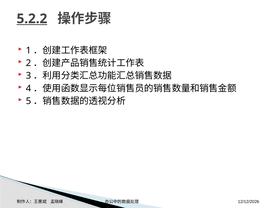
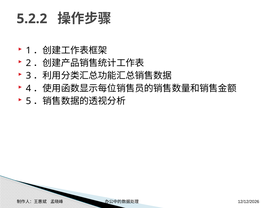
5.2.2 underline: present -> none
